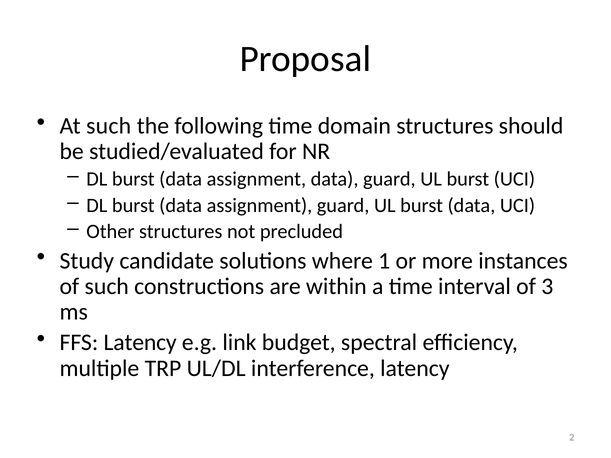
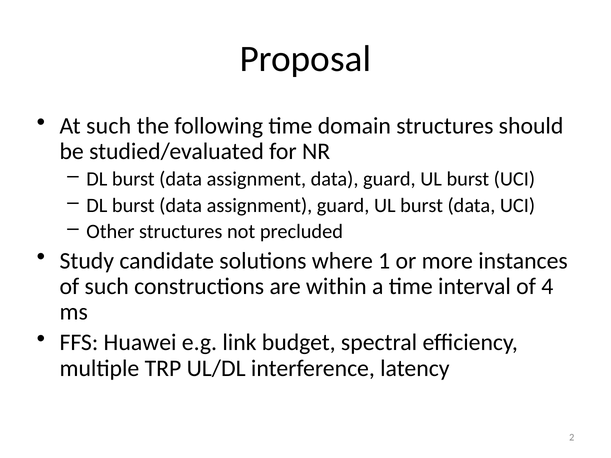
3: 3 -> 4
FFS Latency: Latency -> Huawei
